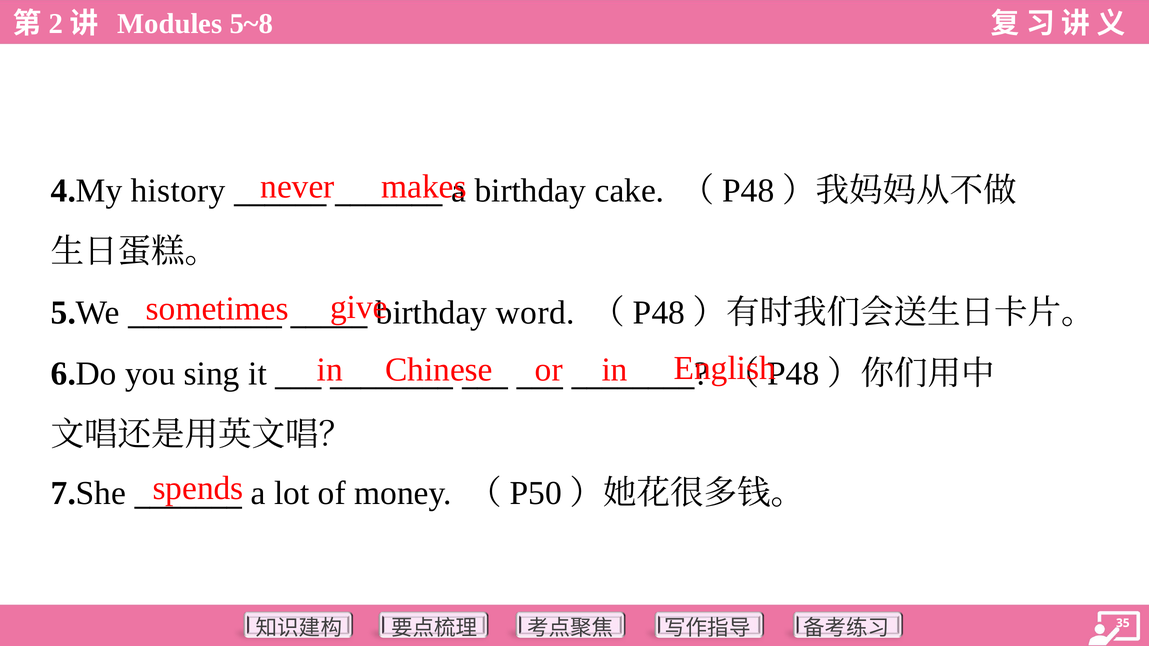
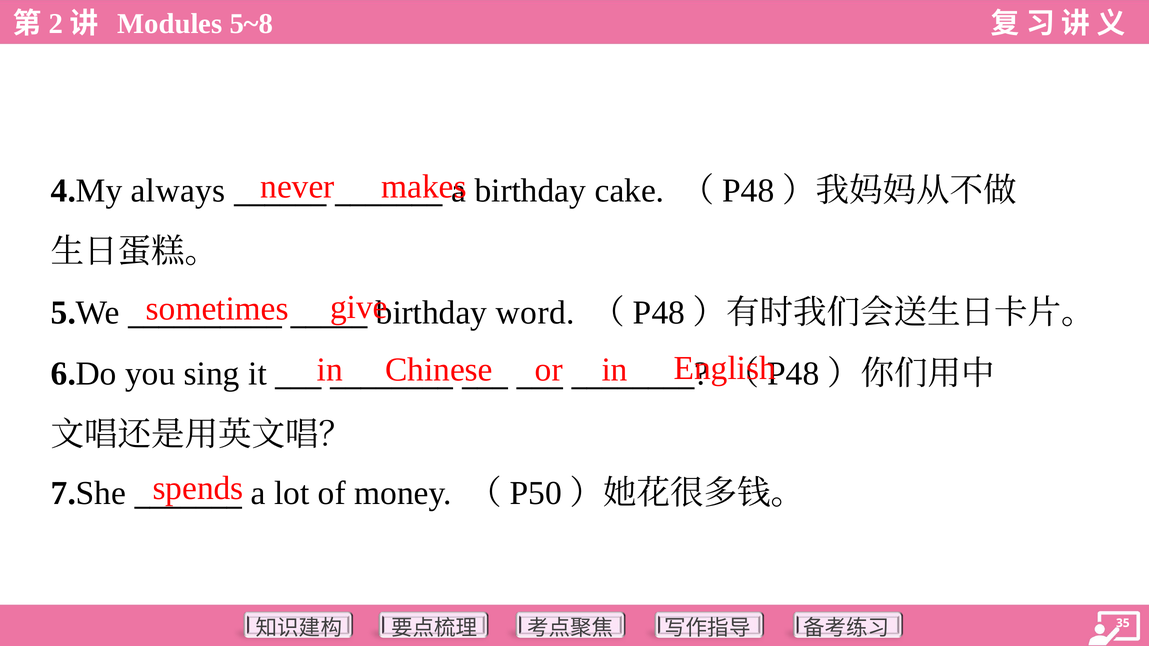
history: history -> always
